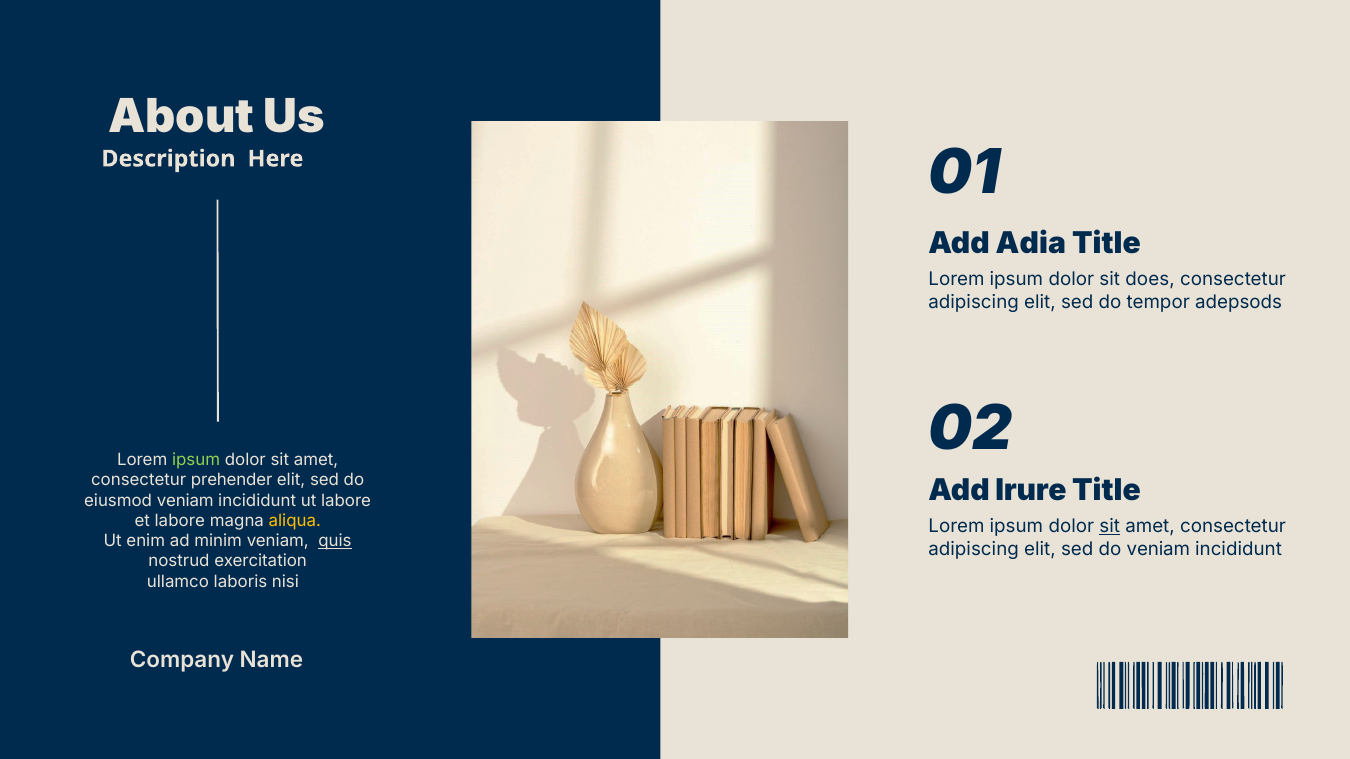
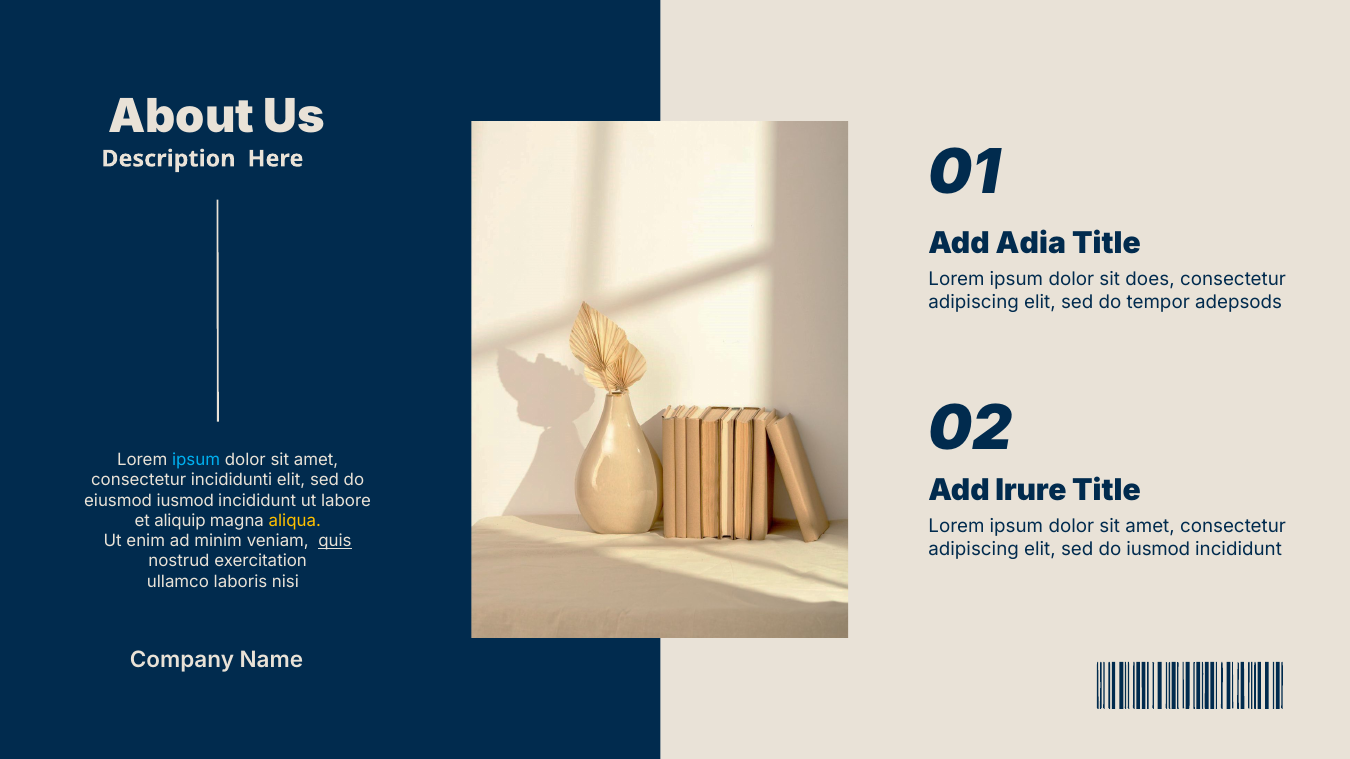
ipsum at (196, 460) colour: light green -> light blue
prehender: prehender -> incididunti
eiusmod veniam: veniam -> iusmod
et labore: labore -> aliquip
sit at (1110, 527) underline: present -> none
do veniam: veniam -> iusmod
